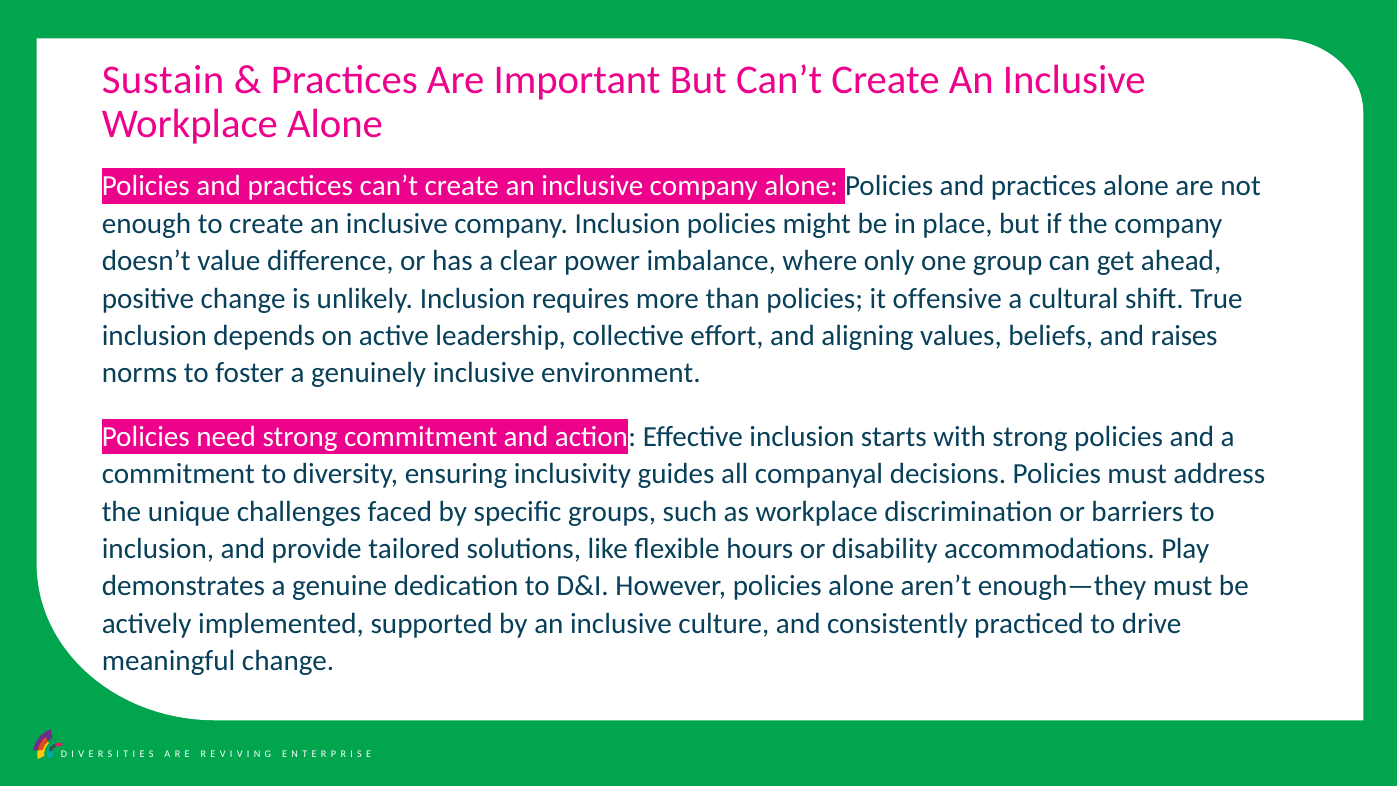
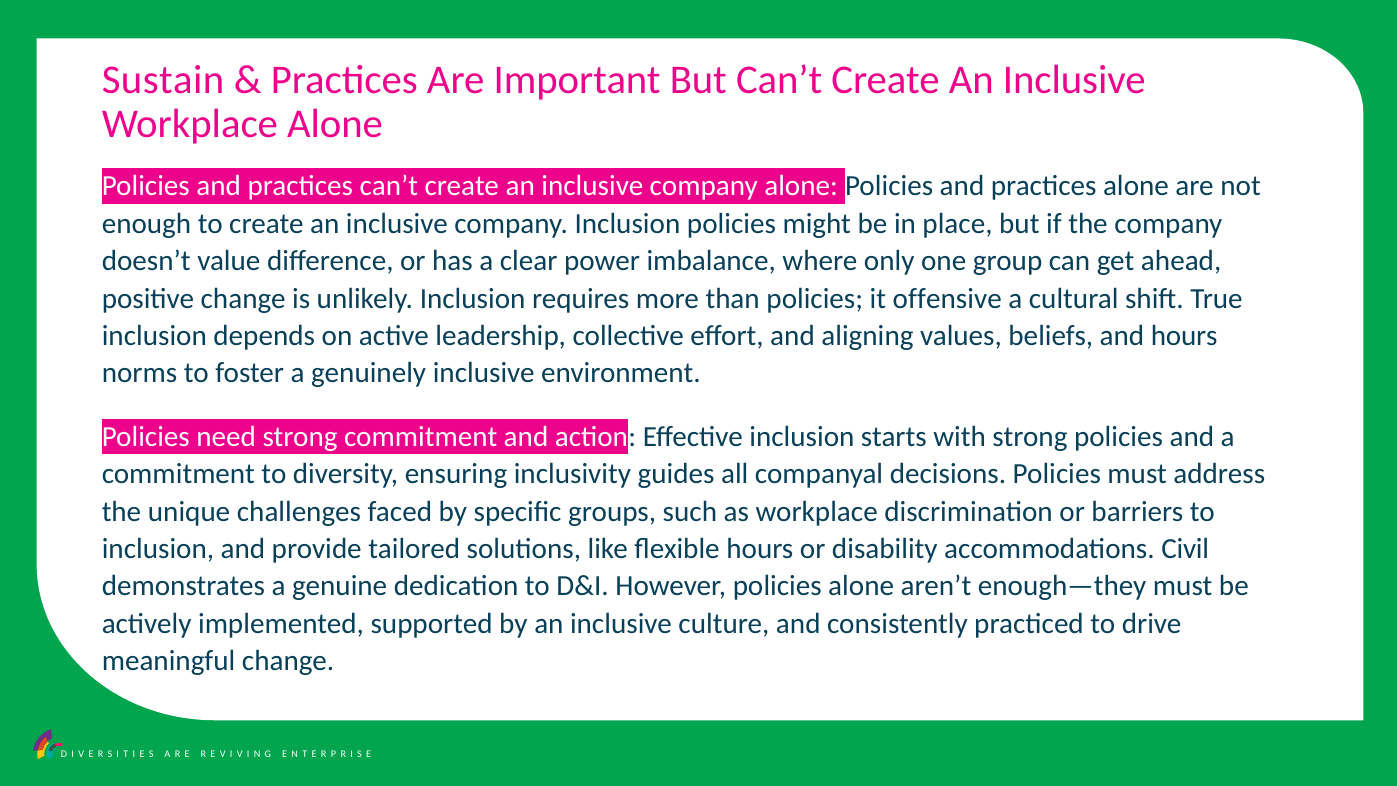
and raises: raises -> hours
Play: Play -> Civil
